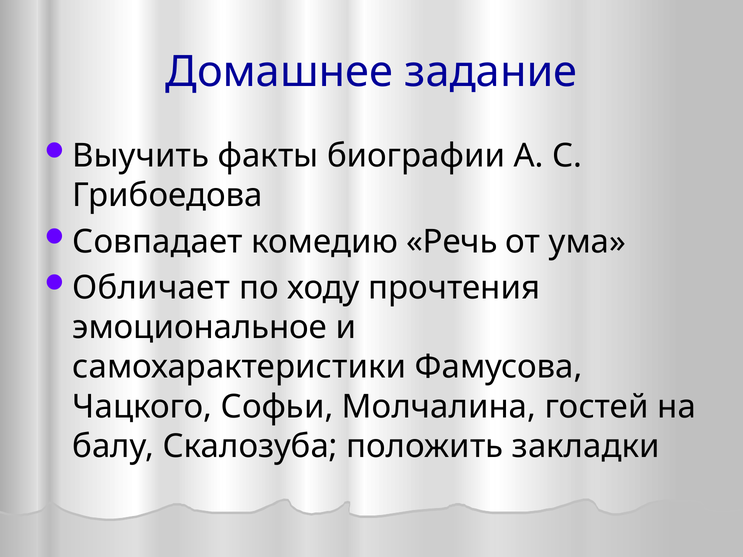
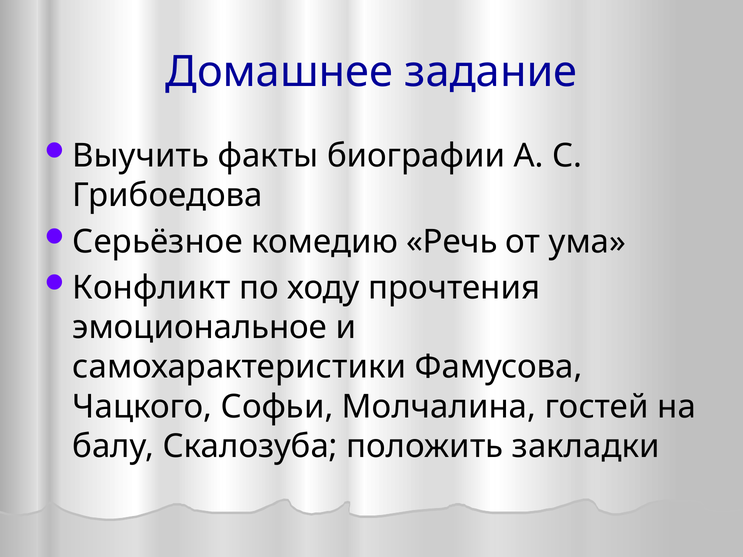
Совпадает: Совпадает -> Серьёзное
Обличает: Обличает -> Конфликт
